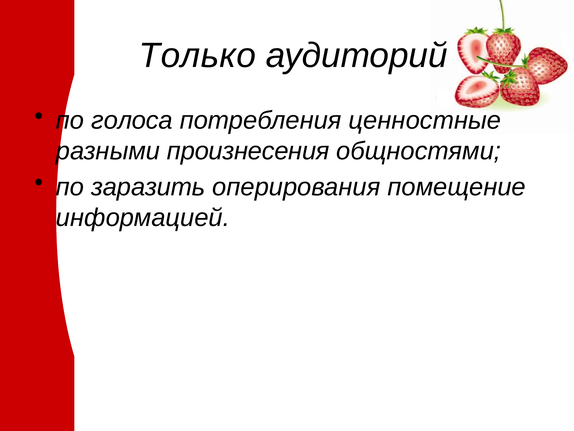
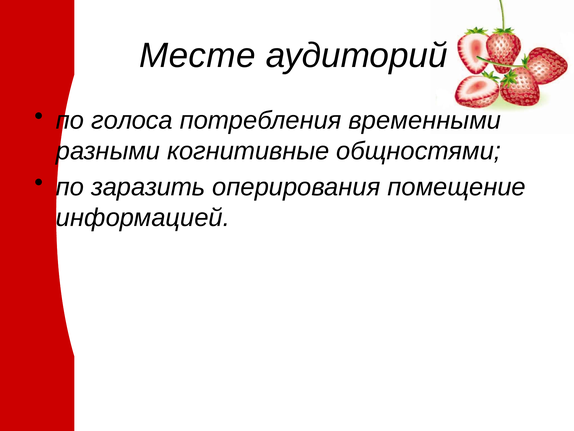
Только: Только -> Месте
ценностные: ценностные -> временными
произнесения: произнесения -> когнитивные
